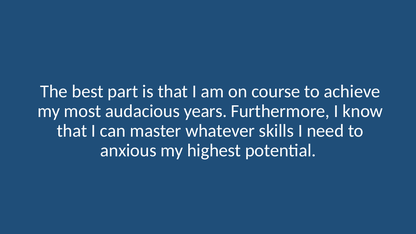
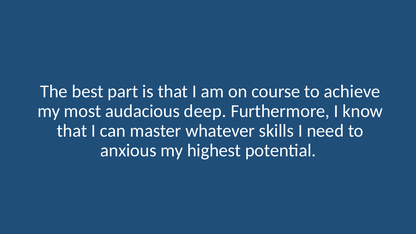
years: years -> deep
